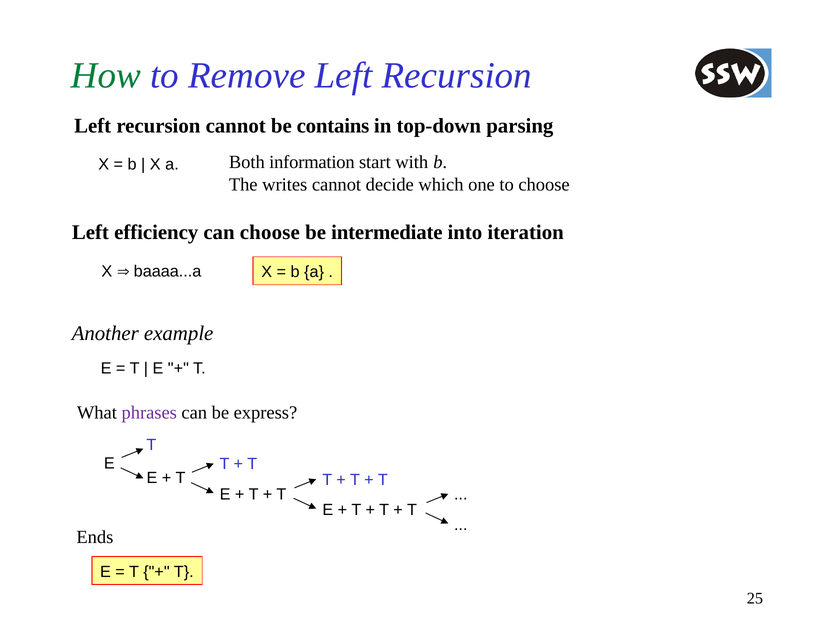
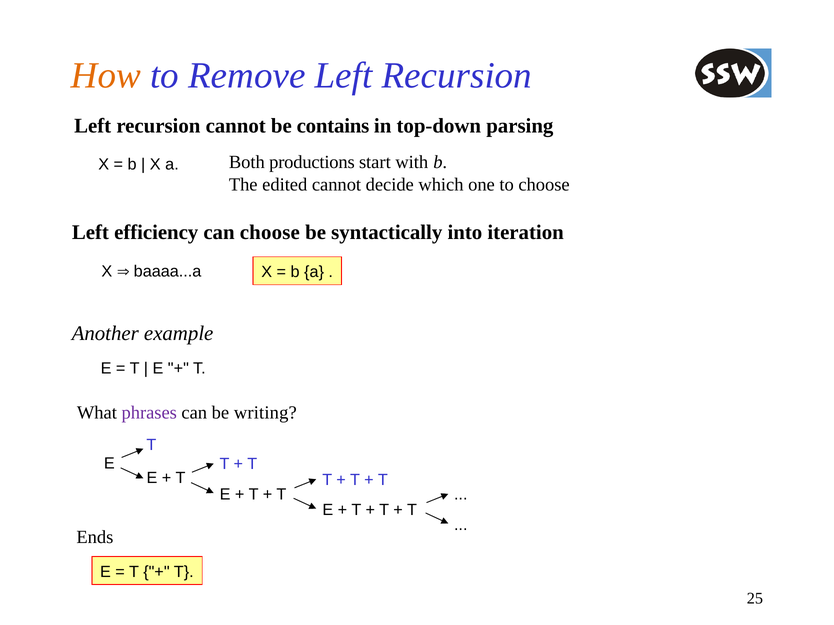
How colour: green -> orange
information: information -> productions
writes: writes -> edited
intermediate: intermediate -> syntactically
express: express -> writing
